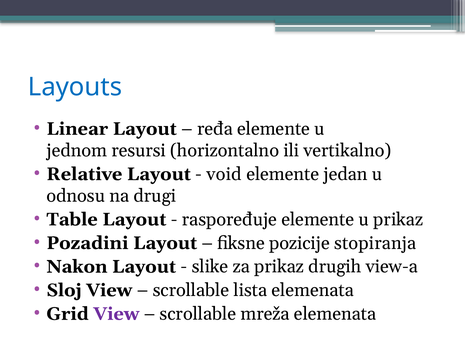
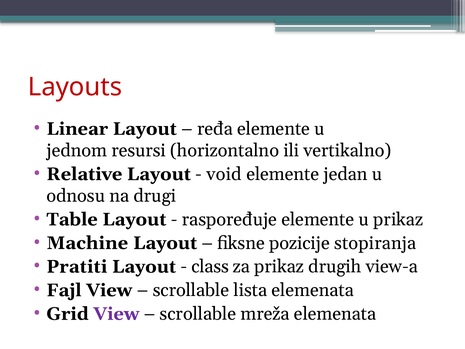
Layouts colour: blue -> red
Pozadini: Pozadini -> Machine
Nakon: Nakon -> Pratiti
slike: slike -> class
Sloj: Sloj -> Fajl
